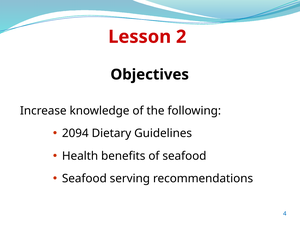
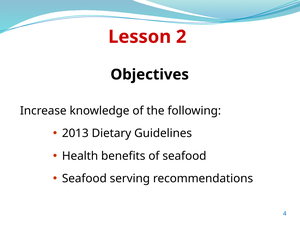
2094: 2094 -> 2013
